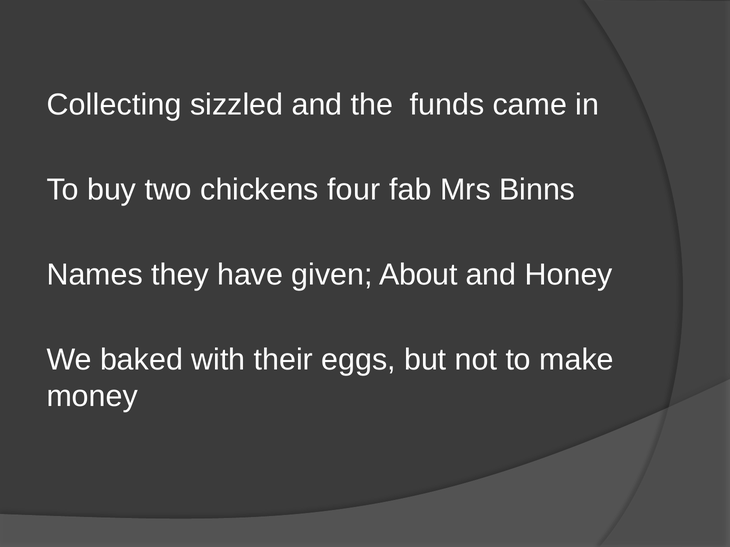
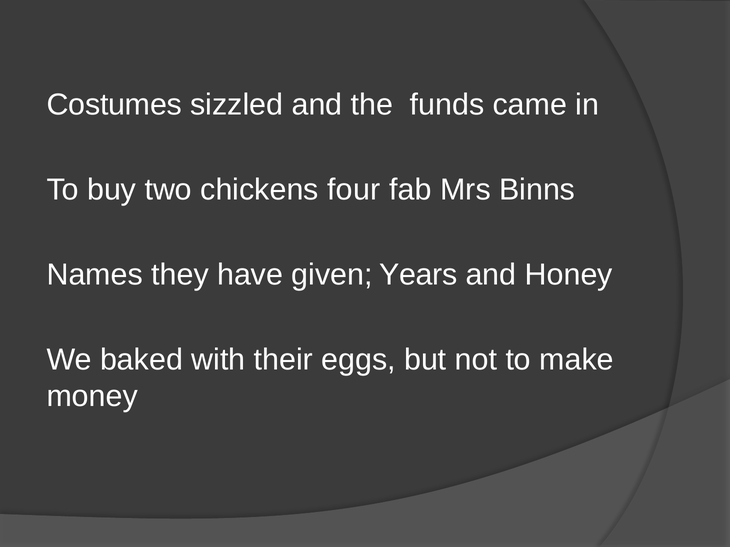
Collecting: Collecting -> Costumes
About: About -> Years
